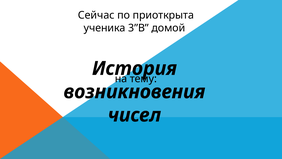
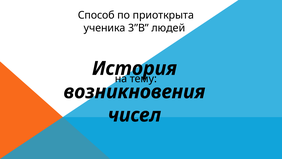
Сейчас: Сейчас -> Способ
домой: домой -> людей
